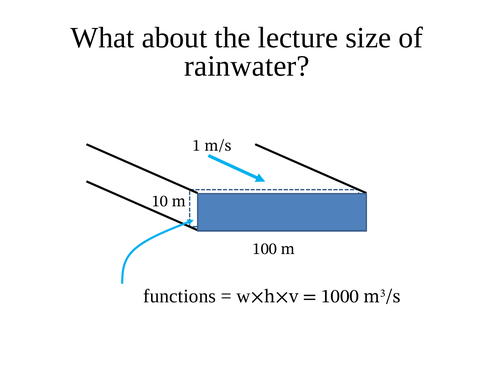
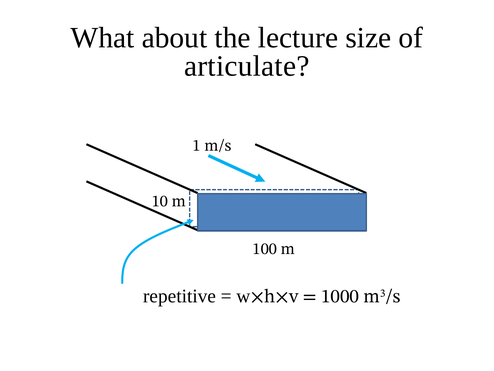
rainwater: rainwater -> articulate
functions: functions -> repetitive
